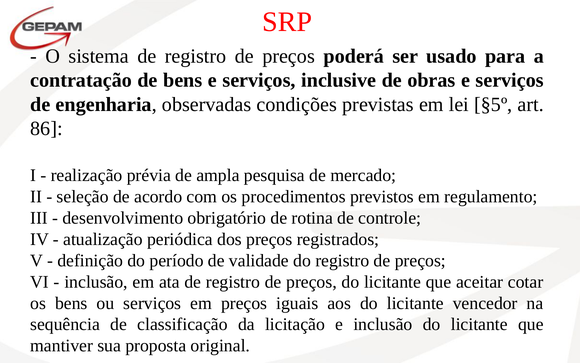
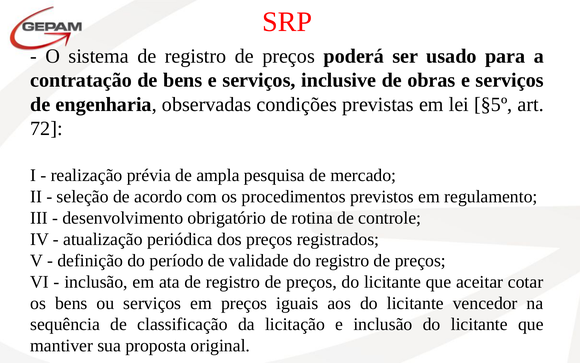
86: 86 -> 72
